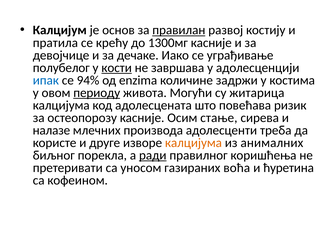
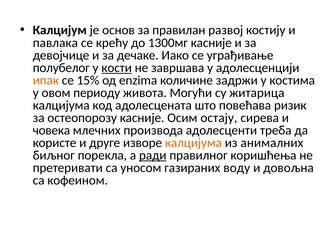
правилан underline: present -> none
пратила: пратила -> павлака
ипак colour: blue -> orange
94%: 94% -> 15%
периоду underline: present -> none
стање: стање -> остају
налазе: налазе -> човека
воћа: воћа -> воду
ћуретина: ћуретина -> довољна
